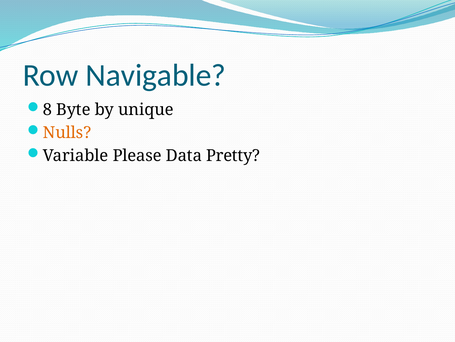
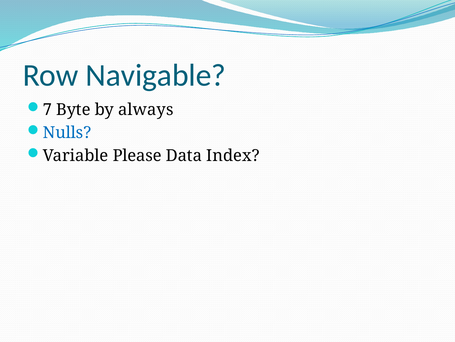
8: 8 -> 7
unique: unique -> always
Nulls colour: orange -> blue
Pretty: Pretty -> Index
